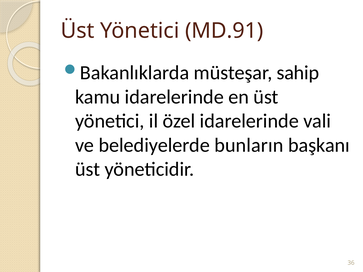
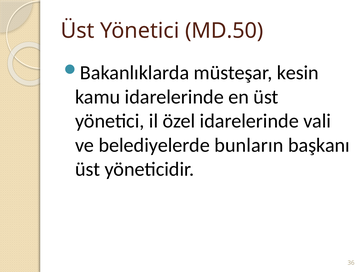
MD.91: MD.91 -> MD.50
sahip: sahip -> kesin
